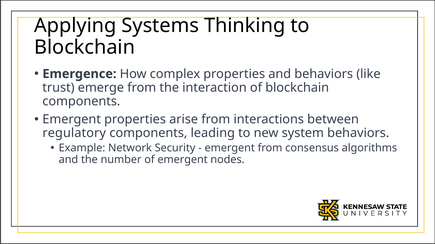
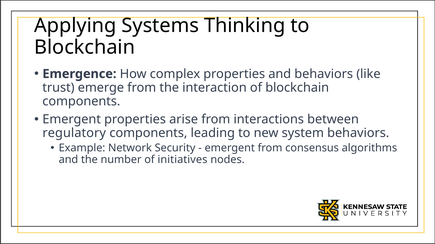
of emergent: emergent -> initiatives
